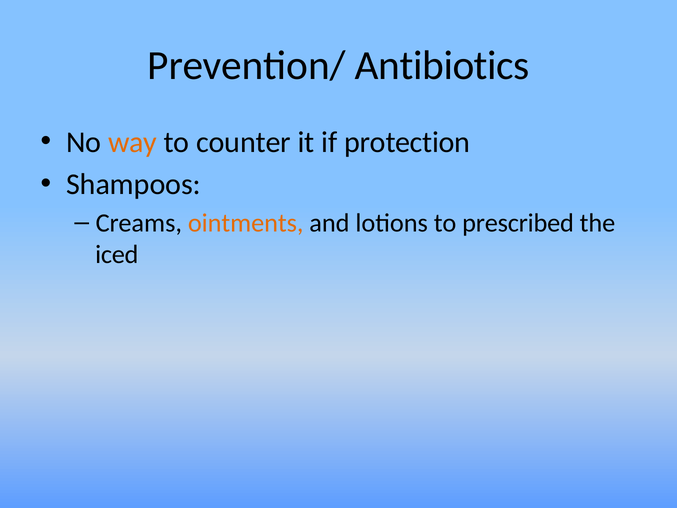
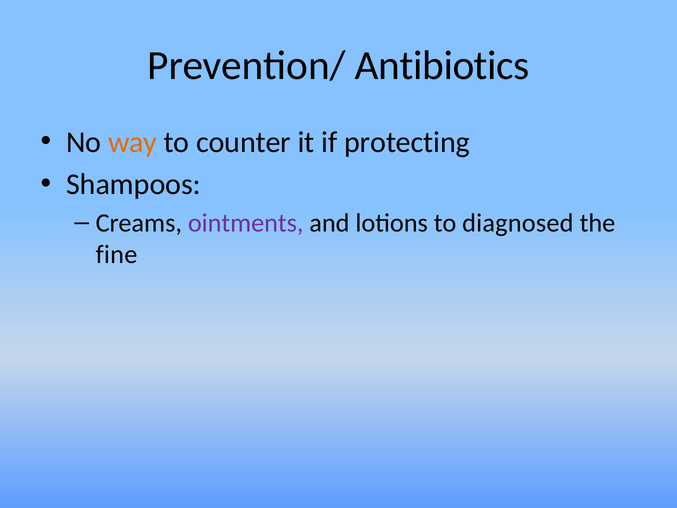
protection: protection -> protecting
ointments colour: orange -> purple
prescribed: prescribed -> diagnosed
iced: iced -> fine
